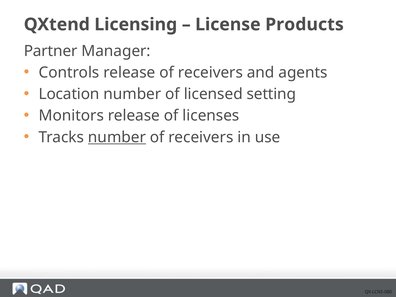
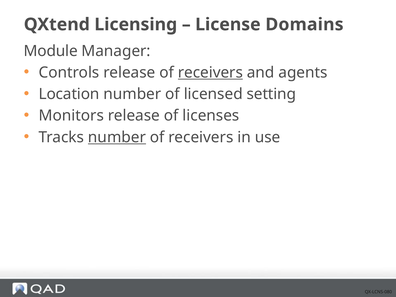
Products: Products -> Domains
Partner: Partner -> Module
receivers at (210, 72) underline: none -> present
